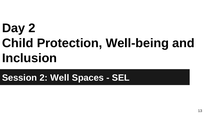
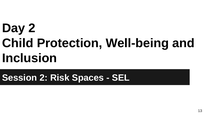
Well: Well -> Risk
